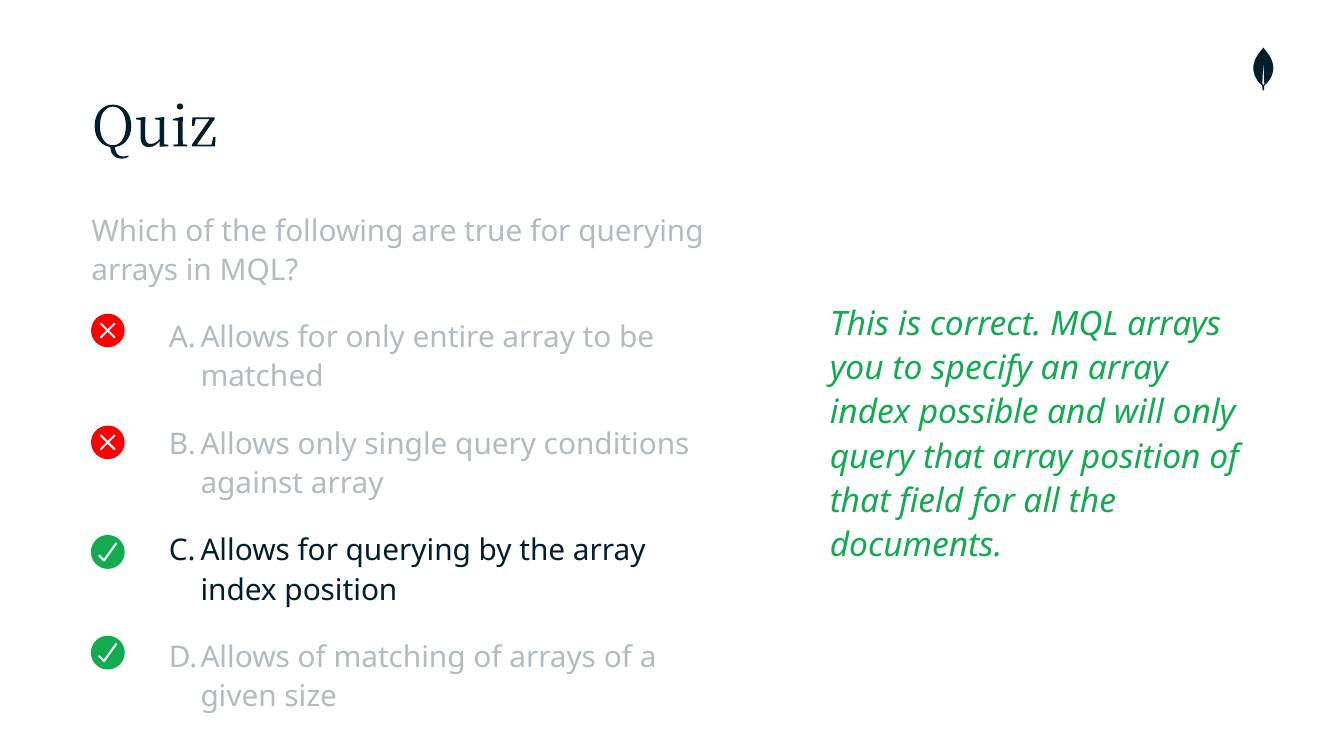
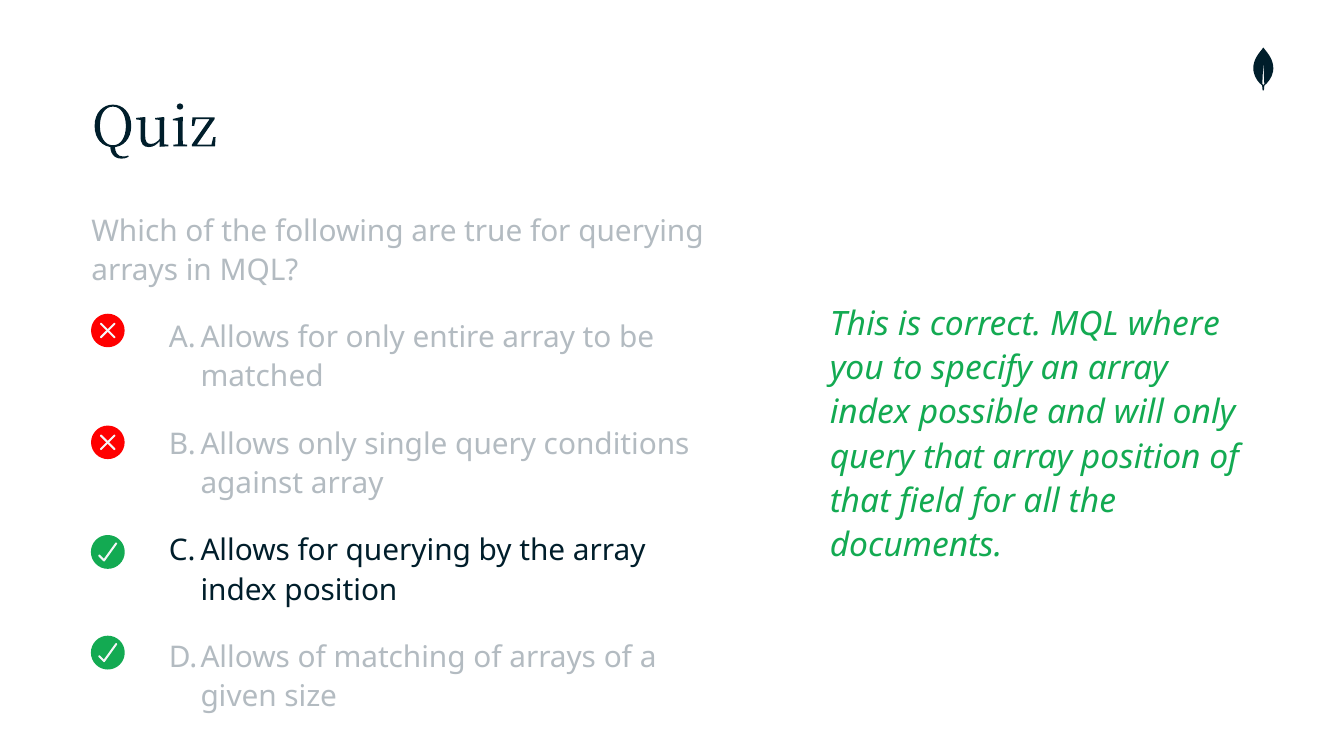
MQL arrays: arrays -> where
